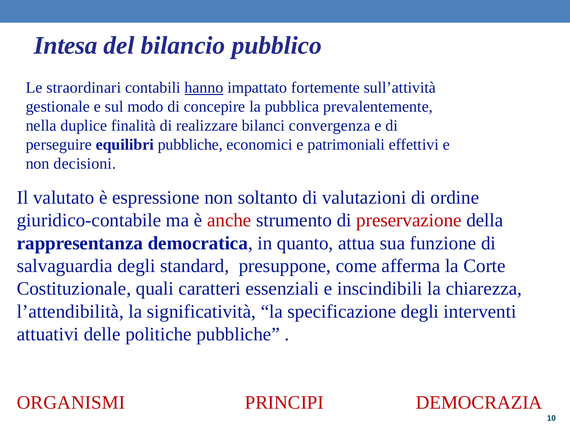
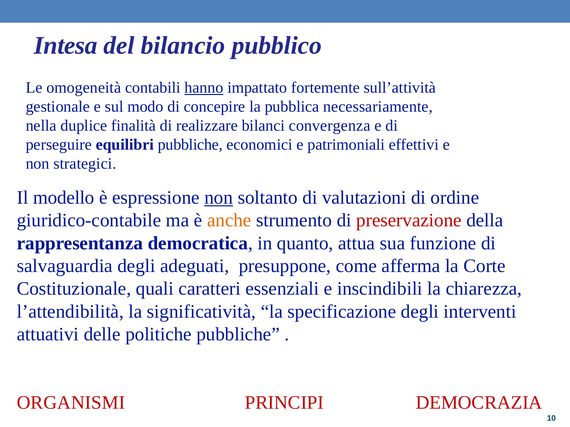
straordinari: straordinari -> omogeneità
prevalentemente: prevalentemente -> necessariamente
decisioni: decisioni -> strategici
valutato: valutato -> modello
non at (219, 198) underline: none -> present
anche colour: red -> orange
standard: standard -> adeguati
